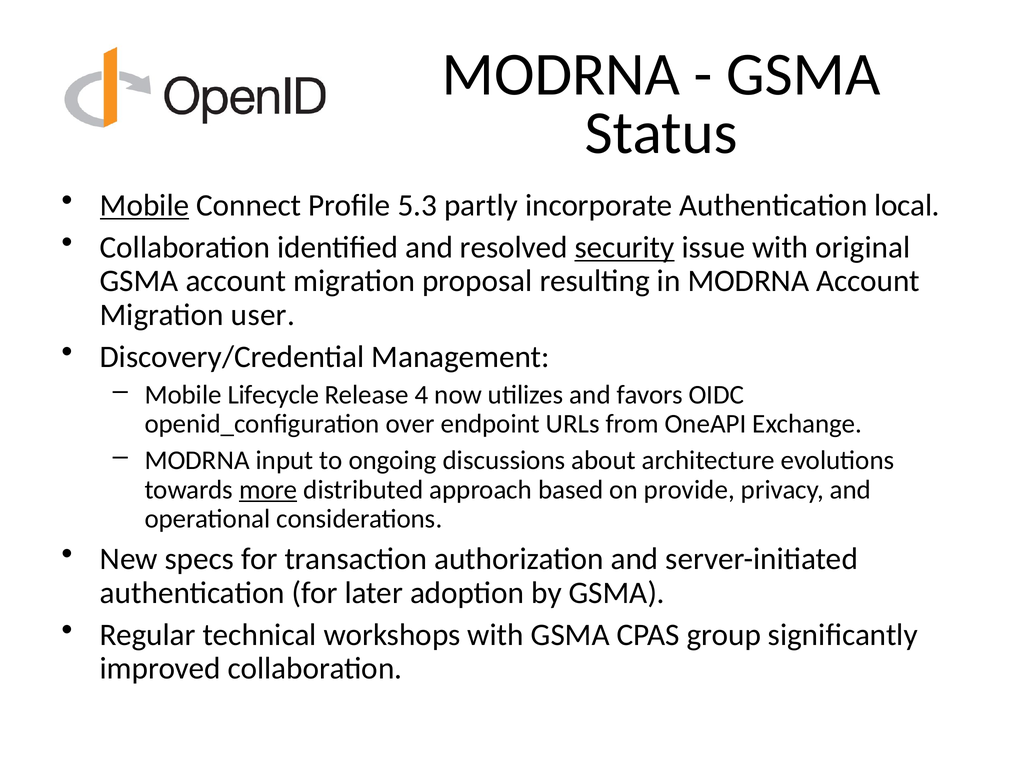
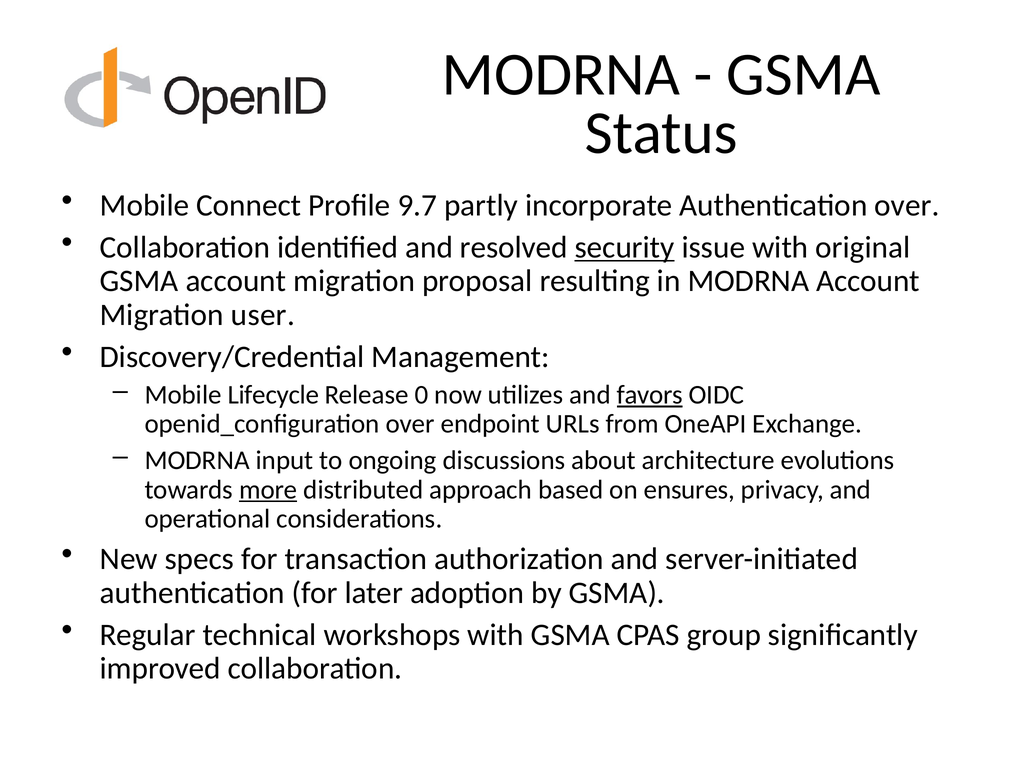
Mobile at (145, 205) underline: present -> none
5.3: 5.3 -> 9.7
Authentication local: local -> over
4: 4 -> 0
favors underline: none -> present
provide: provide -> ensures
